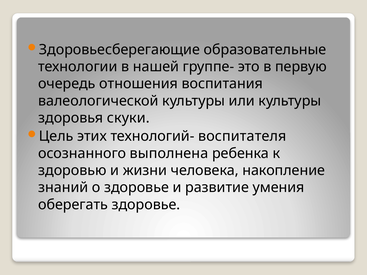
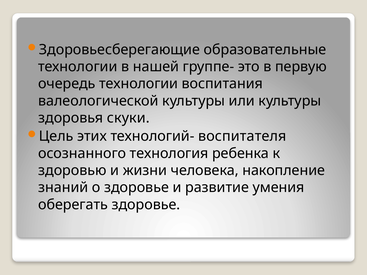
очередь отношения: отношения -> технологии
выполнена: выполнена -> технология
